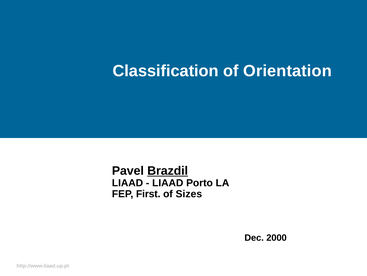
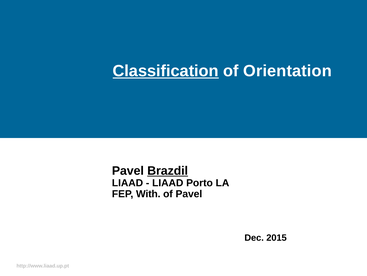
Classification underline: none -> present
First: First -> With
of Sizes: Sizes -> Pavel
2000: 2000 -> 2015
